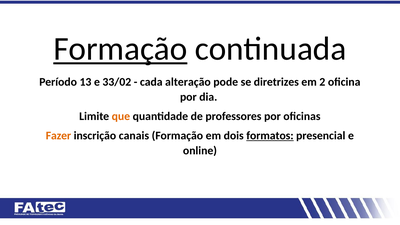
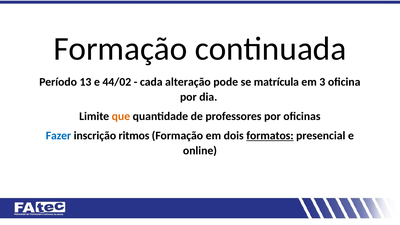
Formação at (120, 49) underline: present -> none
33/02: 33/02 -> 44/02
diretrizes: diretrizes -> matrícula
2: 2 -> 3
Fazer colour: orange -> blue
canais: canais -> ritmos
